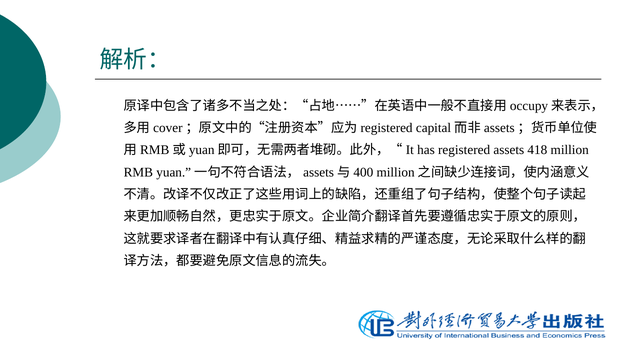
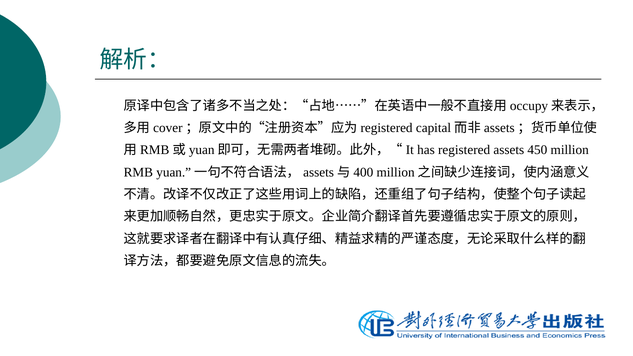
418: 418 -> 450
